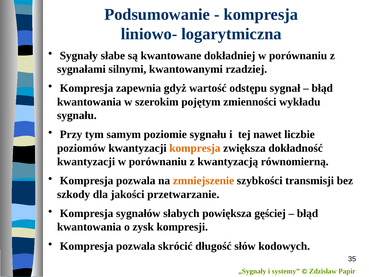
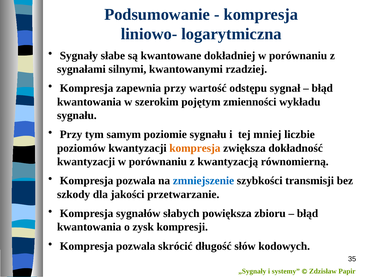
zapewnia gdyż: gdyż -> przy
nawet: nawet -> mniej
zmniejszenie colour: orange -> blue
gęściej: gęściej -> zbioru
